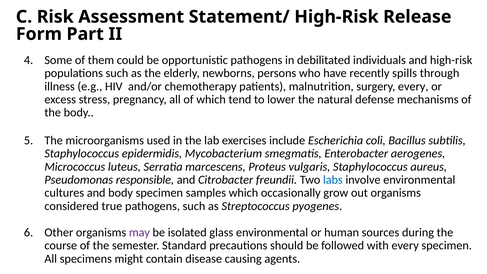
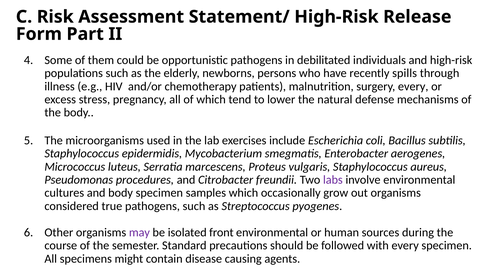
responsible: responsible -> procedures
labs colour: blue -> purple
glass: glass -> front
